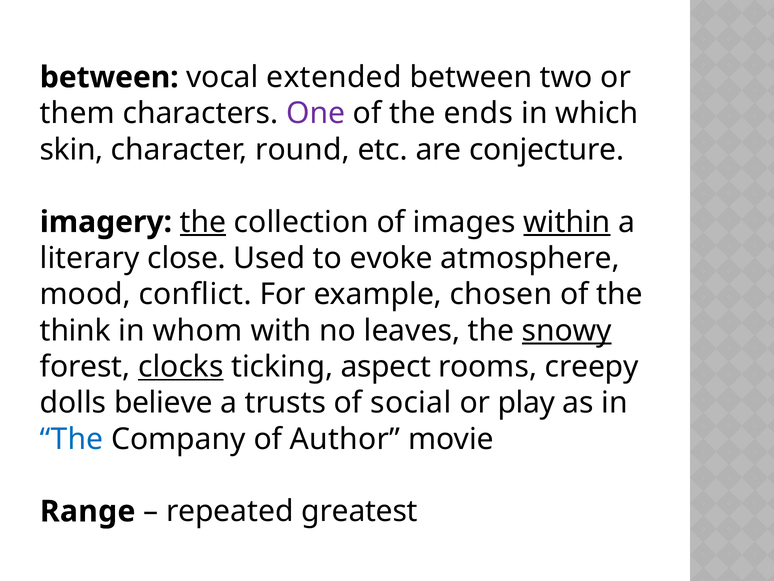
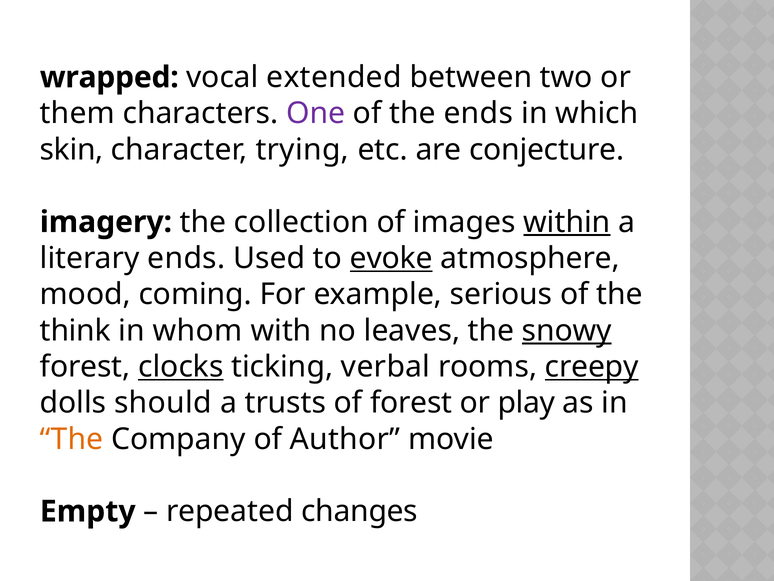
between at (109, 77): between -> wrapped
round: round -> trying
the at (203, 222) underline: present -> none
literary close: close -> ends
evoke underline: none -> present
conflict: conflict -> coming
chosen: chosen -> serious
aspect: aspect -> verbal
creepy underline: none -> present
believe: believe -> should
of social: social -> forest
The at (72, 439) colour: blue -> orange
Range: Range -> Empty
greatest: greatest -> changes
